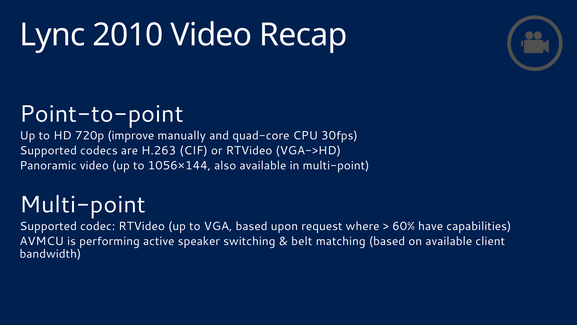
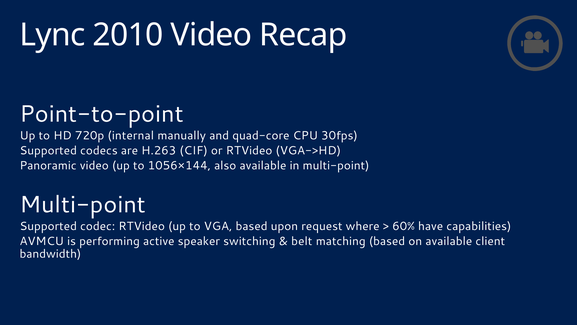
improve: improve -> internal
